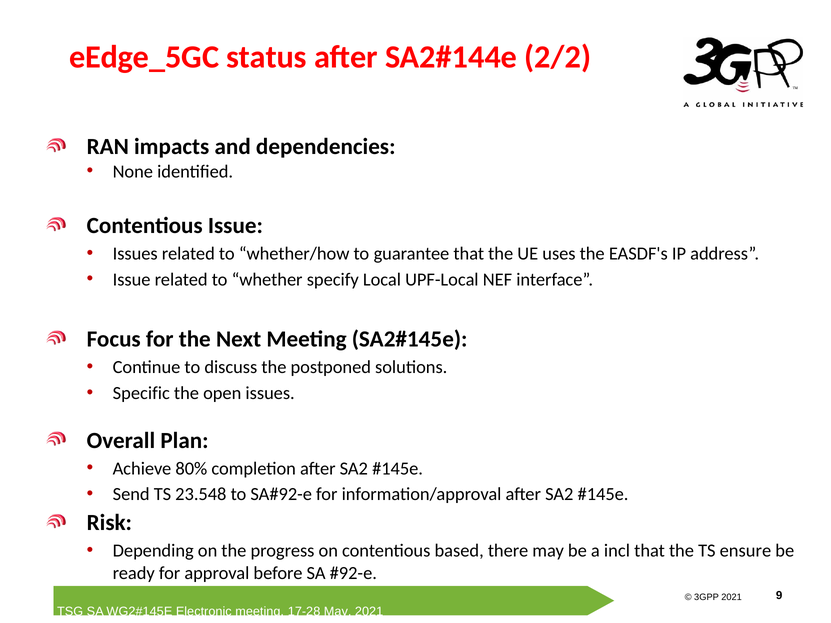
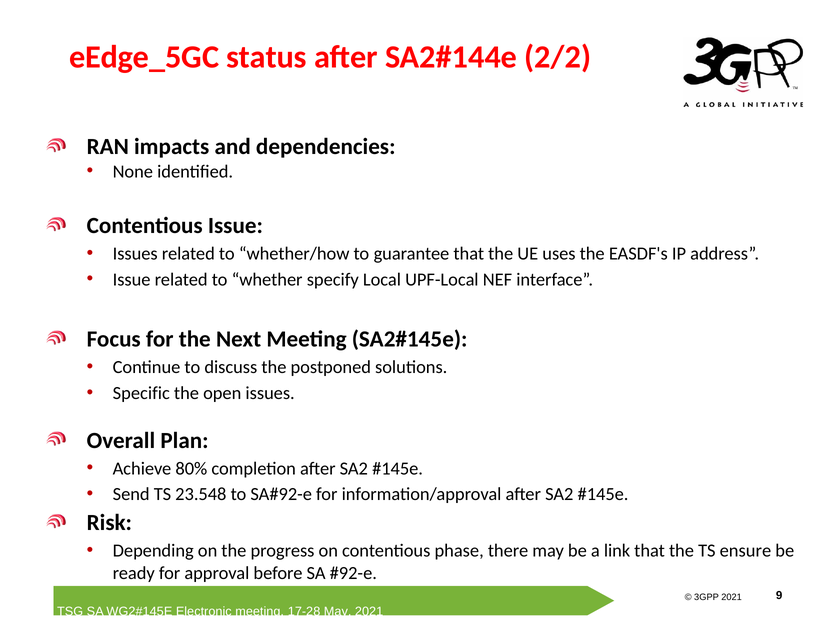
based: based -> phase
incl: incl -> link
